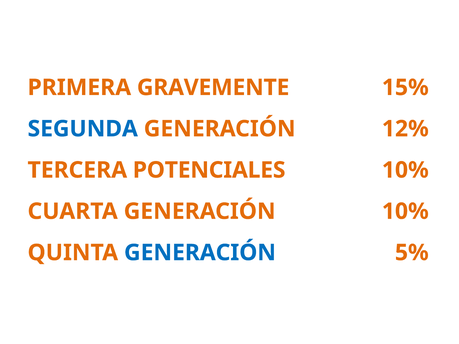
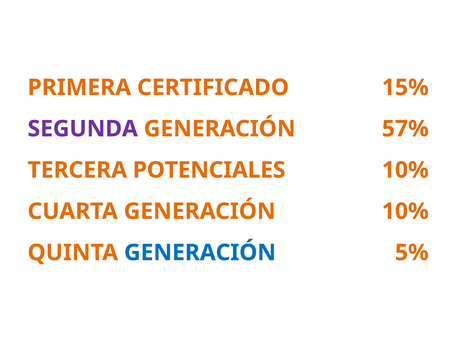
GRAVEMENTE: GRAVEMENTE -> CERTIFICADO
SEGUNDA colour: blue -> purple
12%: 12% -> 57%
